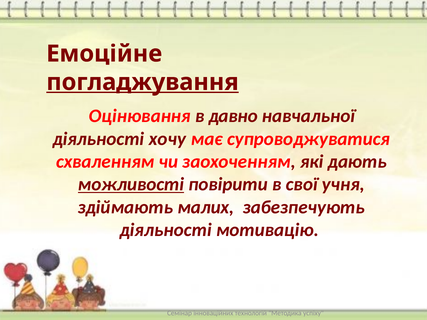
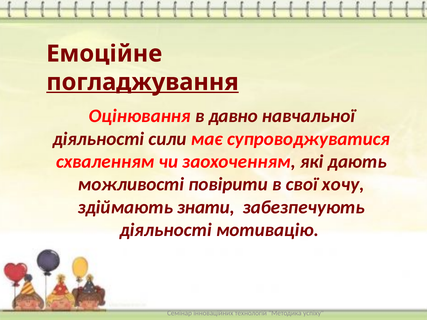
хочу: хочу -> сили
можливості underline: present -> none
учня: учня -> хочу
малих: малих -> знати
